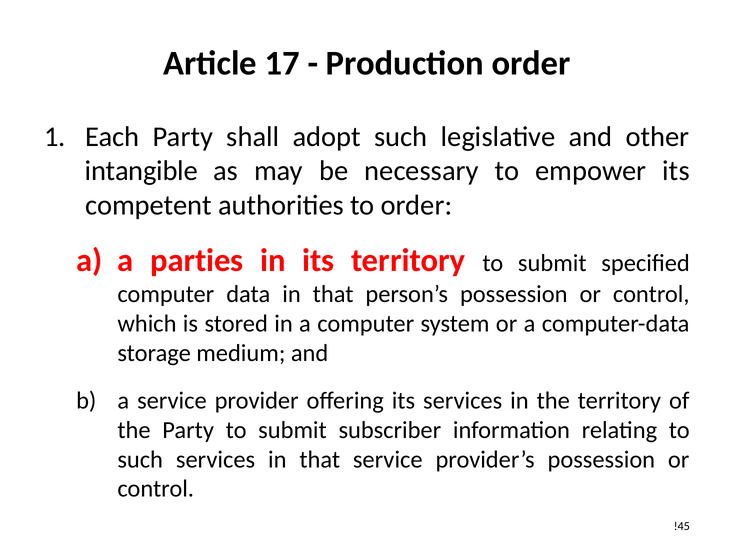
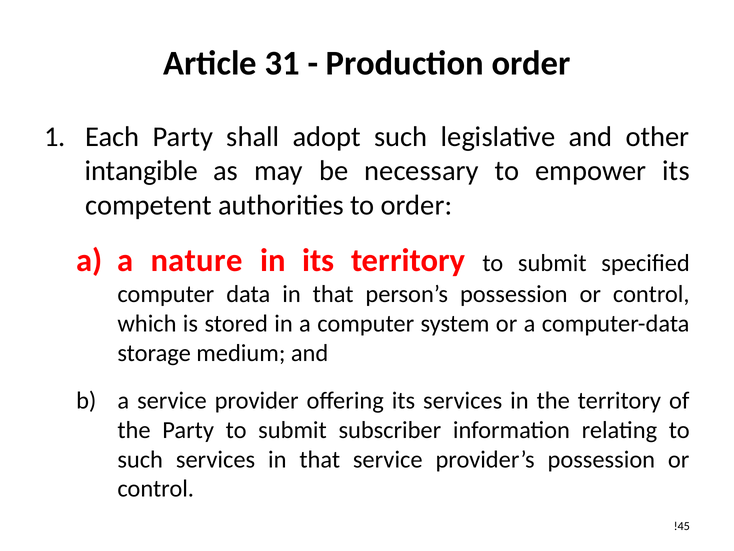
17: 17 -> 31
parties: parties -> nature
